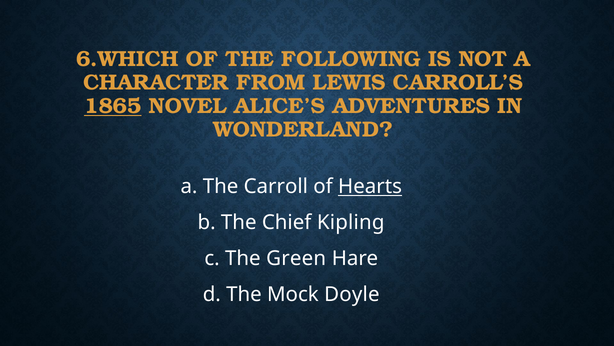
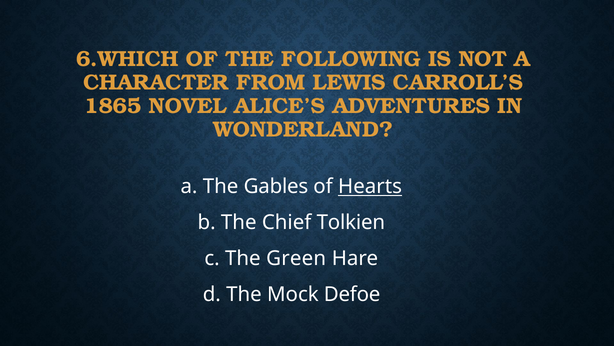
1865 underline: present -> none
Carroll: Carroll -> Gables
Kipling: Kipling -> Tolkien
Doyle: Doyle -> Defoe
